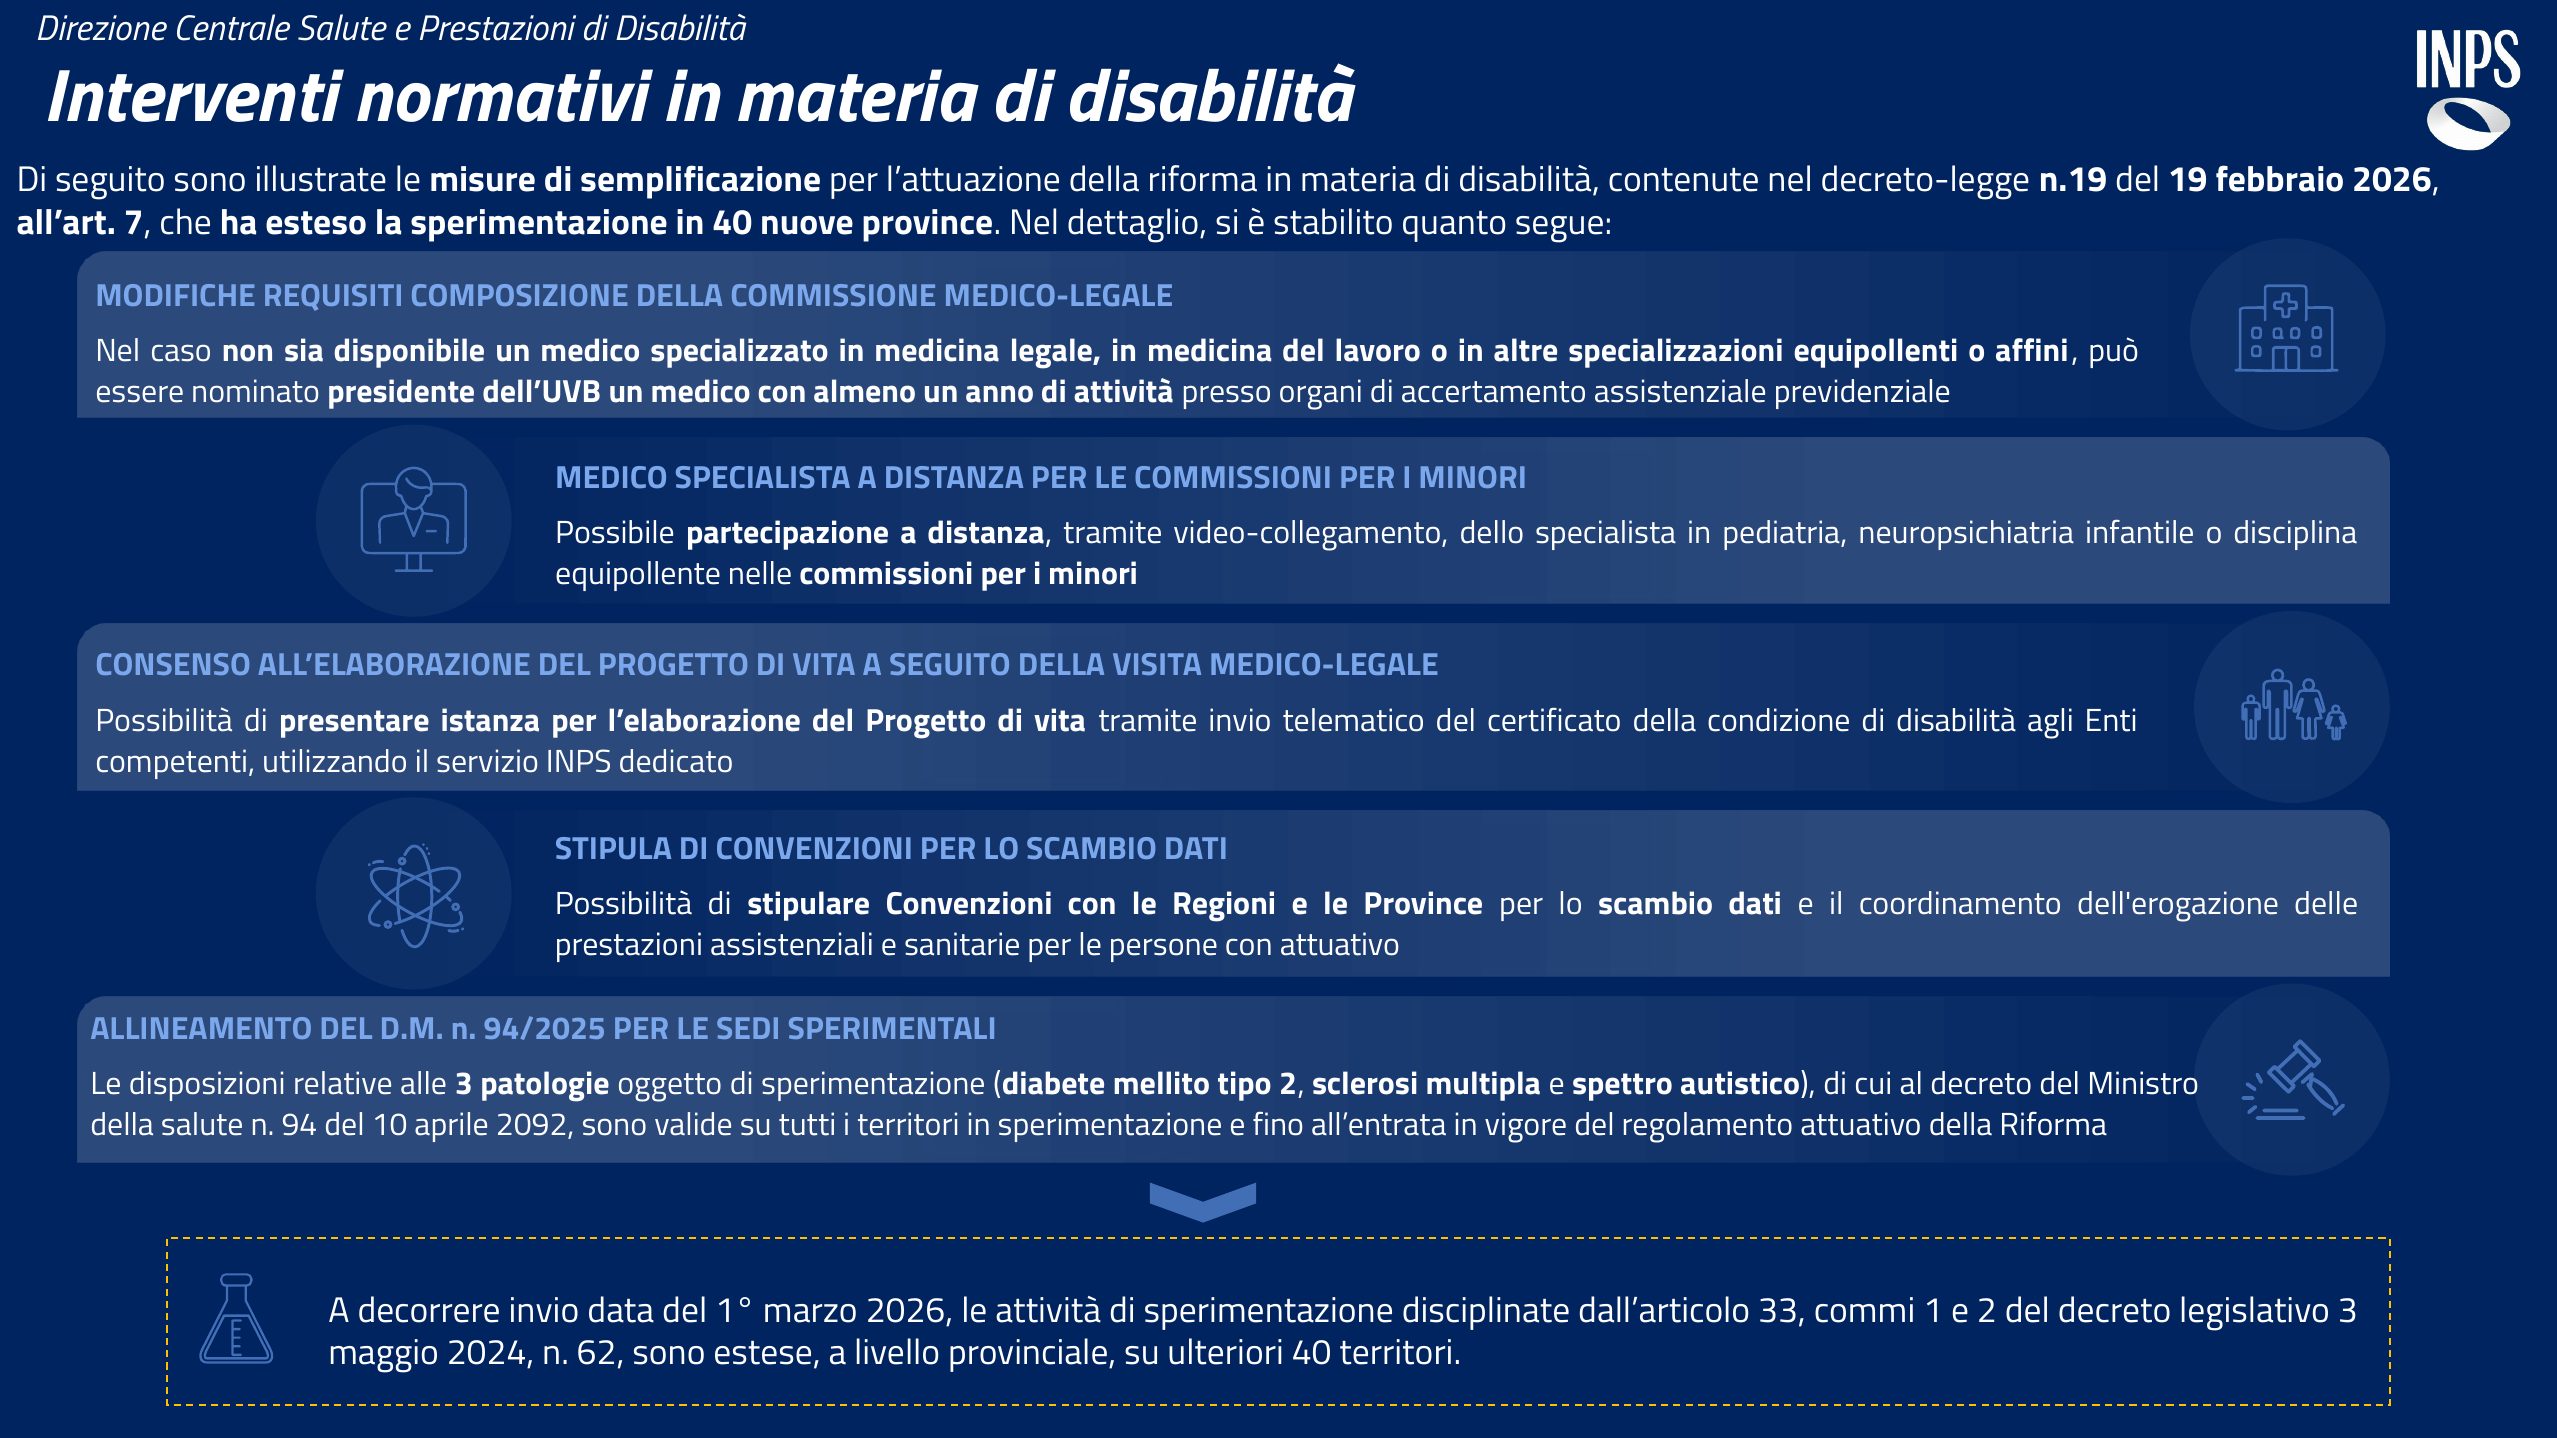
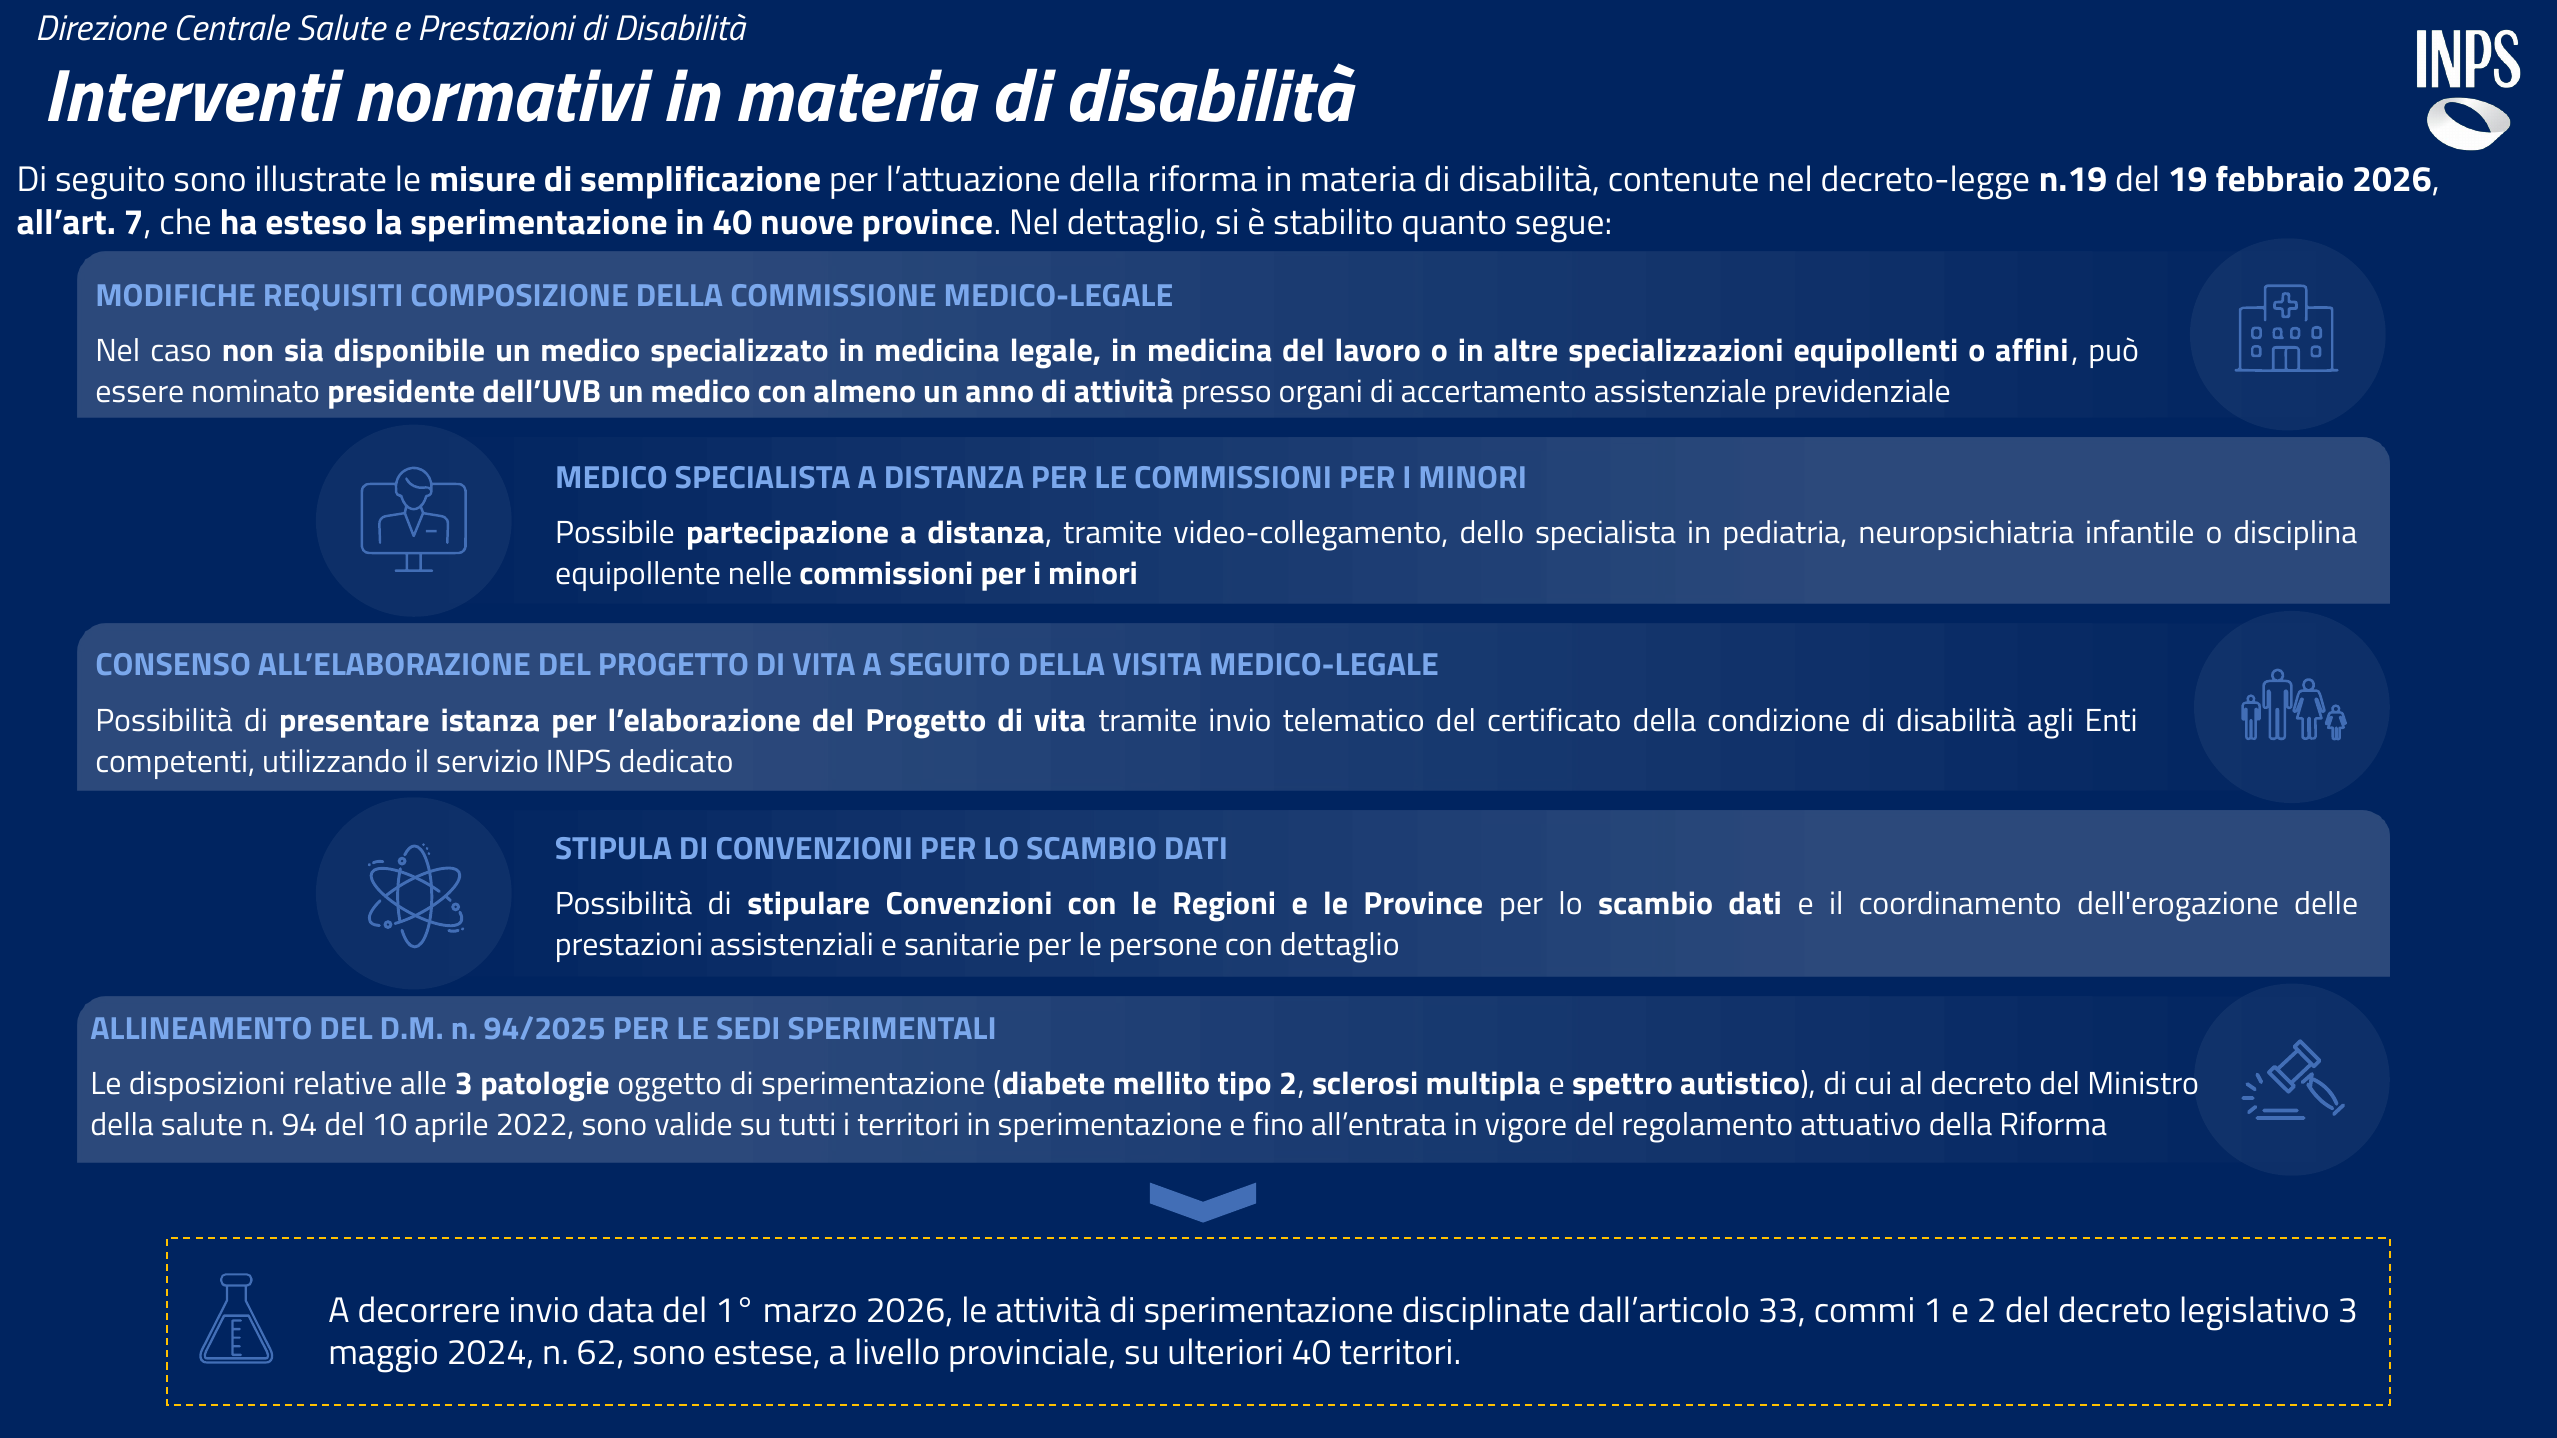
con attuativo: attuativo -> dettaglio
2092: 2092 -> 2022
